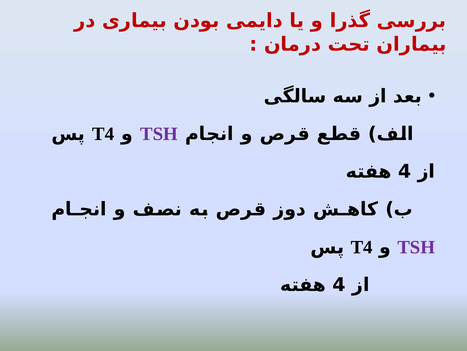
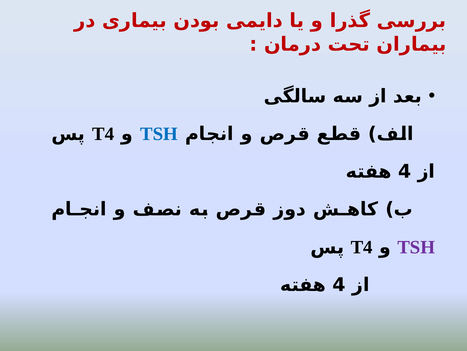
TSH at (159, 134) colour: purple -> blue
